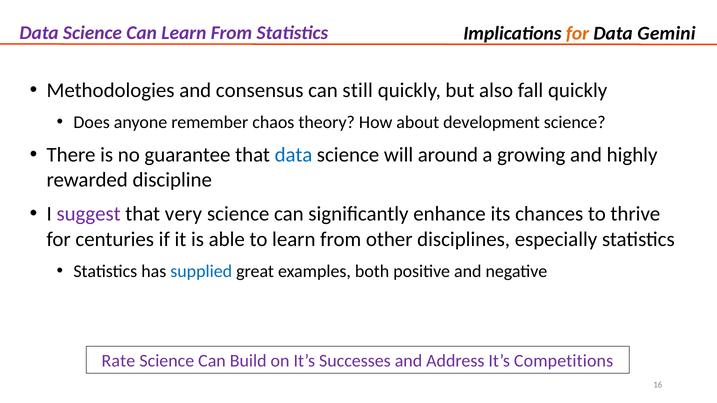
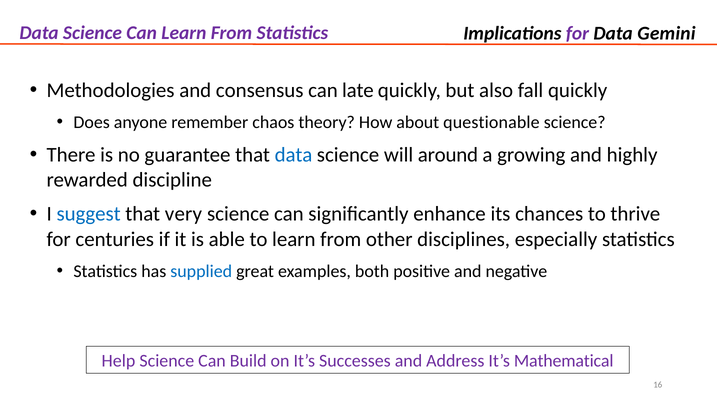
for at (577, 33) colour: orange -> purple
still: still -> late
development: development -> questionable
suggest colour: purple -> blue
Rate: Rate -> Help
Competitions: Competitions -> Mathematical
